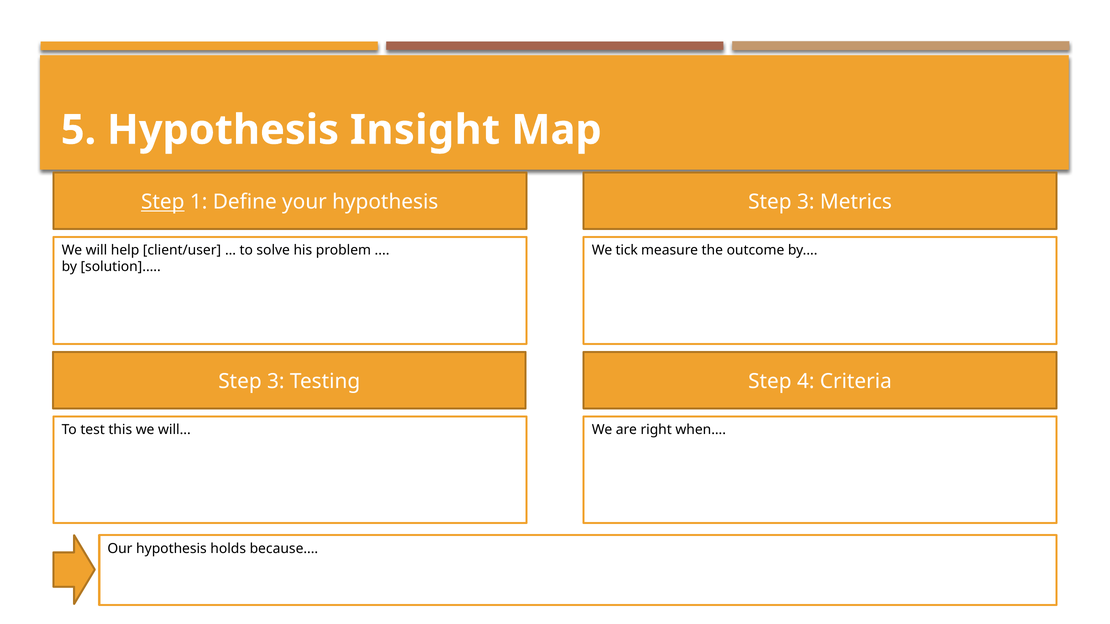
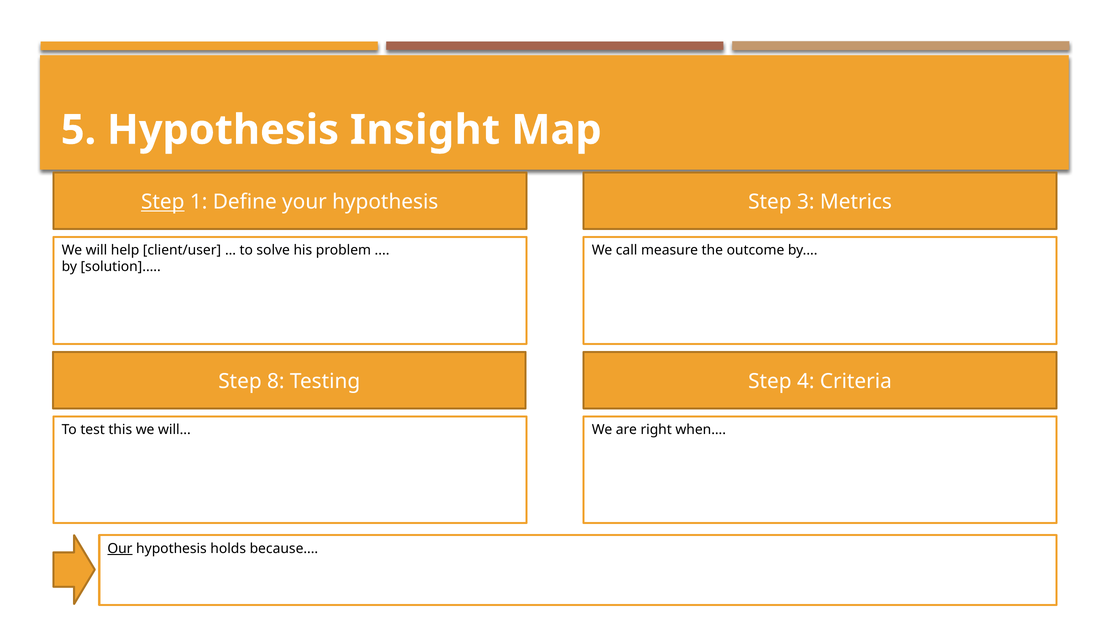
tick: tick -> call
3 at (276, 382): 3 -> 8
Our underline: none -> present
